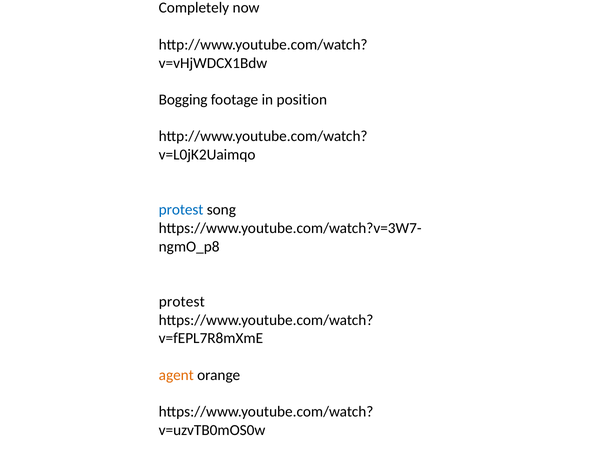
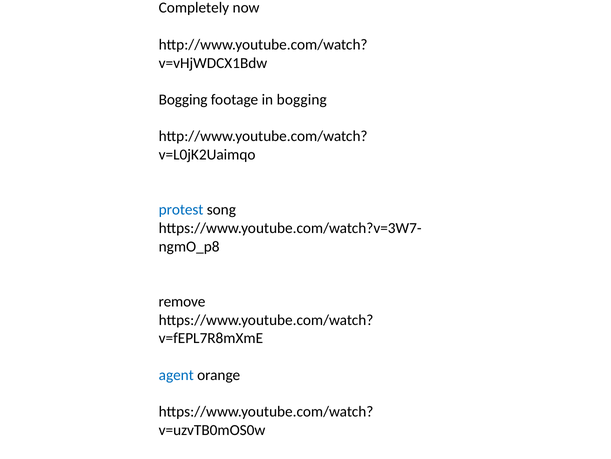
in position: position -> bogging
protest at (182, 301): protest -> remove
agent colour: orange -> blue
